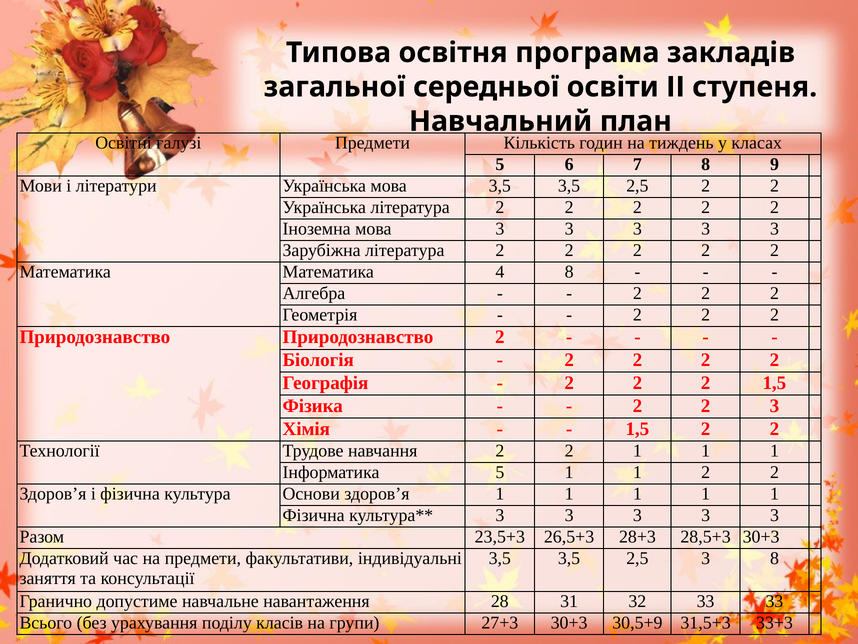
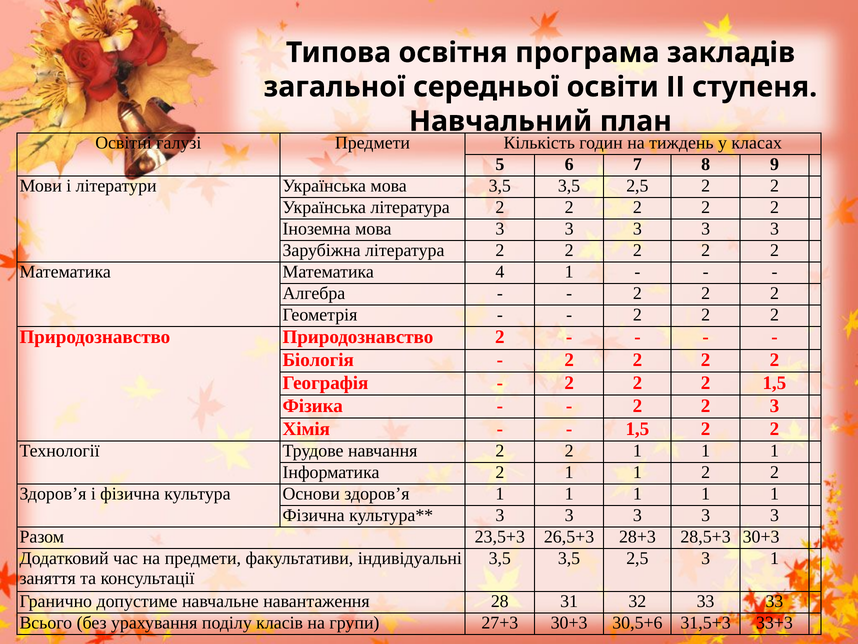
4 8: 8 -> 1
Інформатика 5: 5 -> 2
3 8: 8 -> 1
30,5+9: 30,5+9 -> 30,5+6
